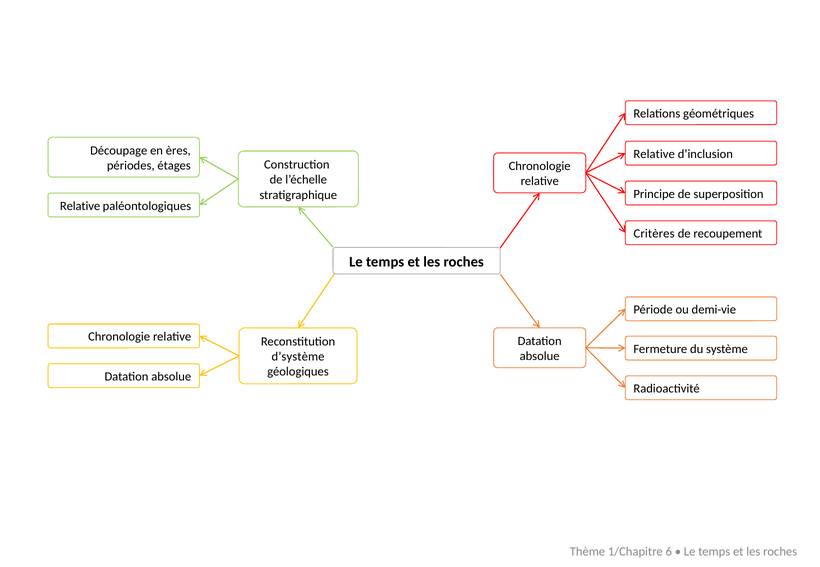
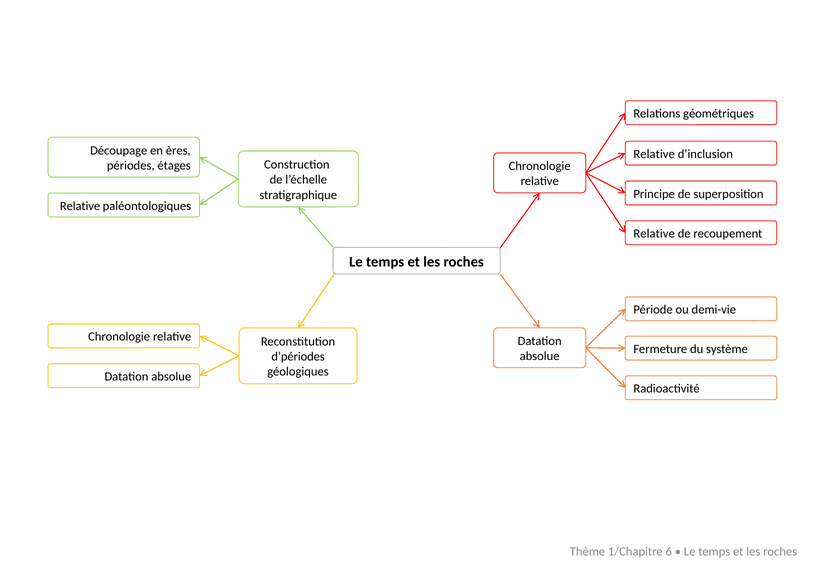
Critères at (654, 234): Critères -> Relative
d’système: d’système -> d’périodes
